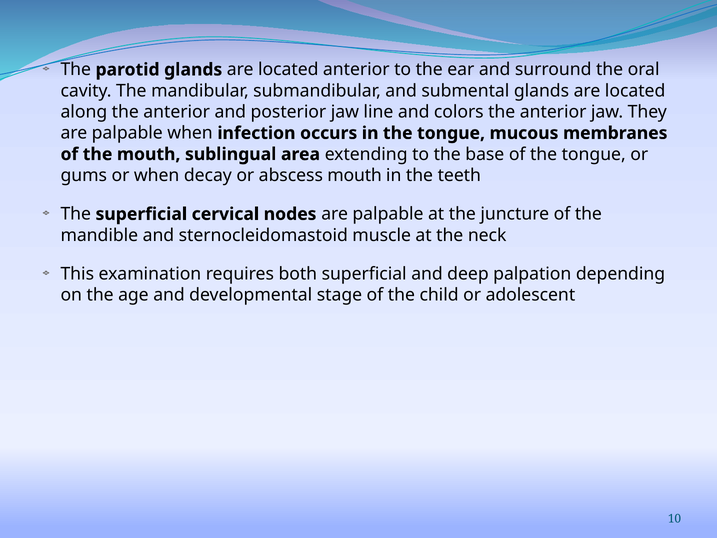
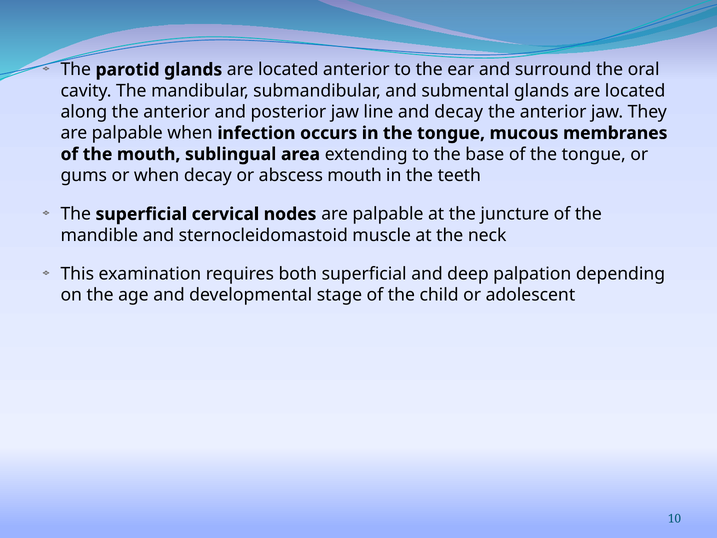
and colors: colors -> decay
